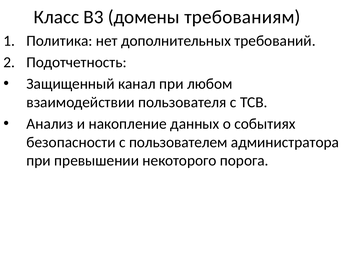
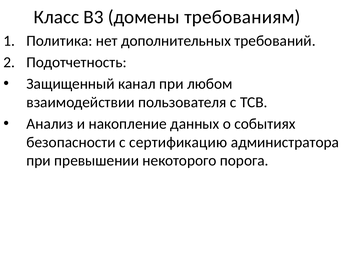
пользователем: пользователем -> сертификацию
